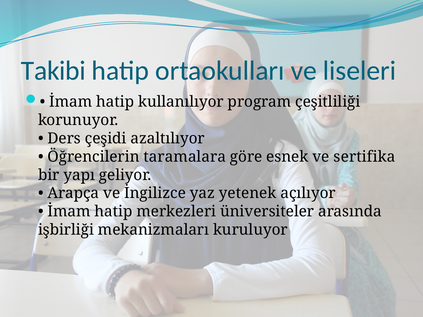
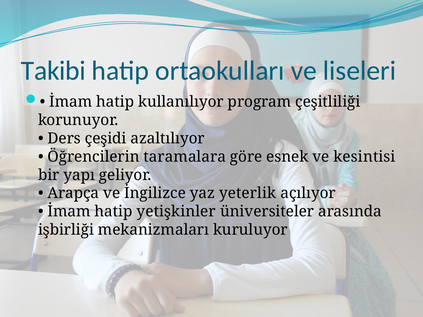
sertifika: sertifika -> kesintisi
yetenek: yetenek -> yeterlik
merkezleri: merkezleri -> yetişkinler
